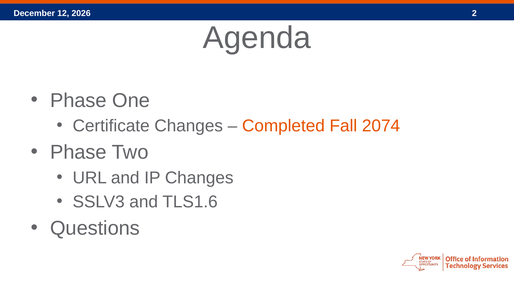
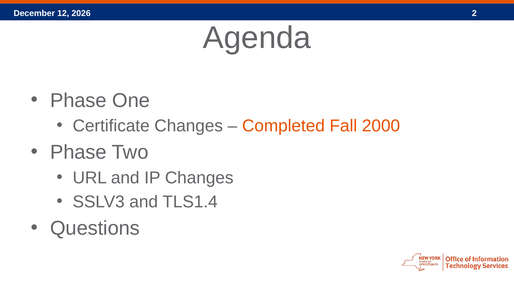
2074: 2074 -> 2000
TLS1.6: TLS1.6 -> TLS1.4
